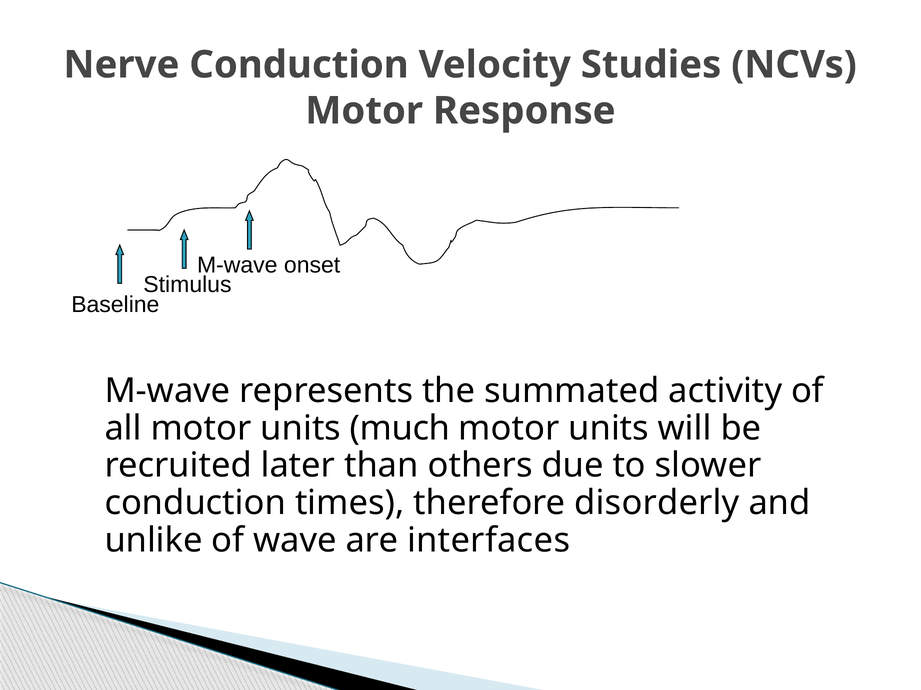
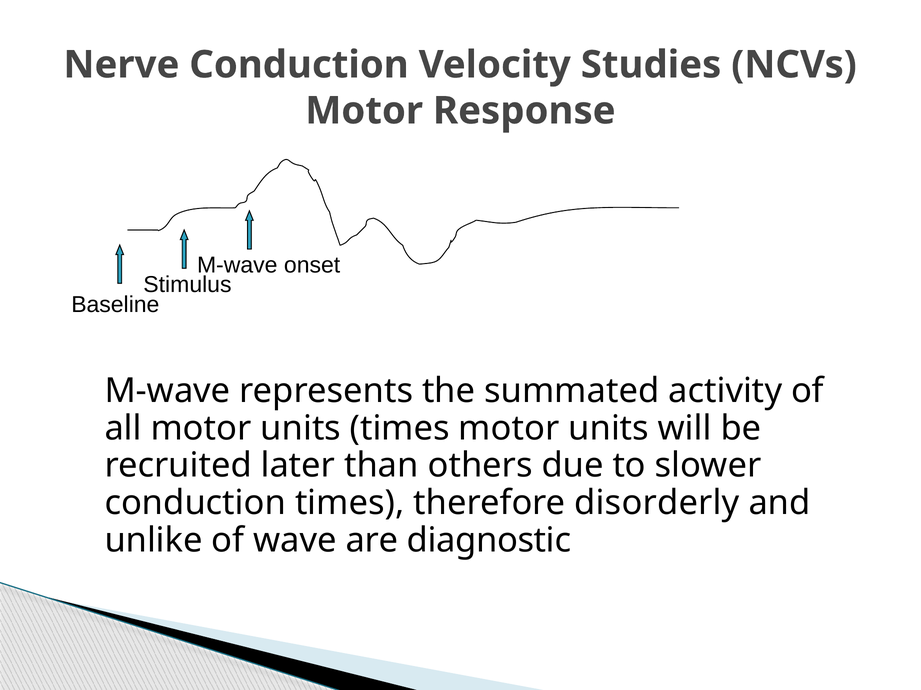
units much: much -> times
interfaces: interfaces -> diagnostic
